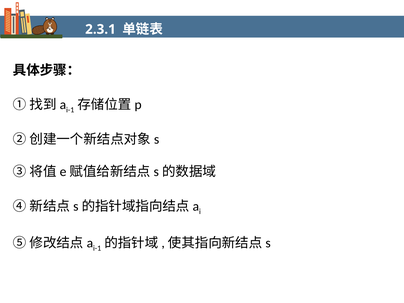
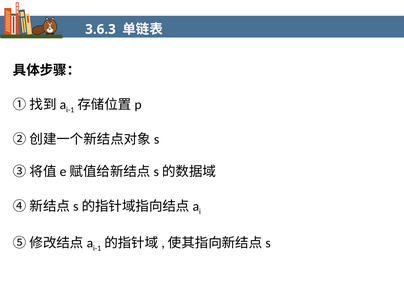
2.3.1: 2.3.1 -> 3.6.3
